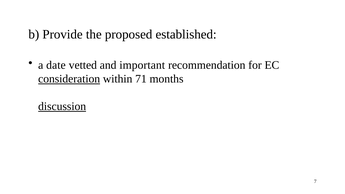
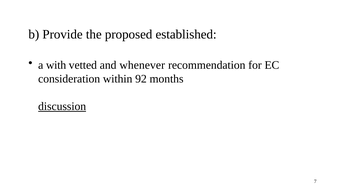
date: date -> with
important: important -> whenever
consideration underline: present -> none
71: 71 -> 92
